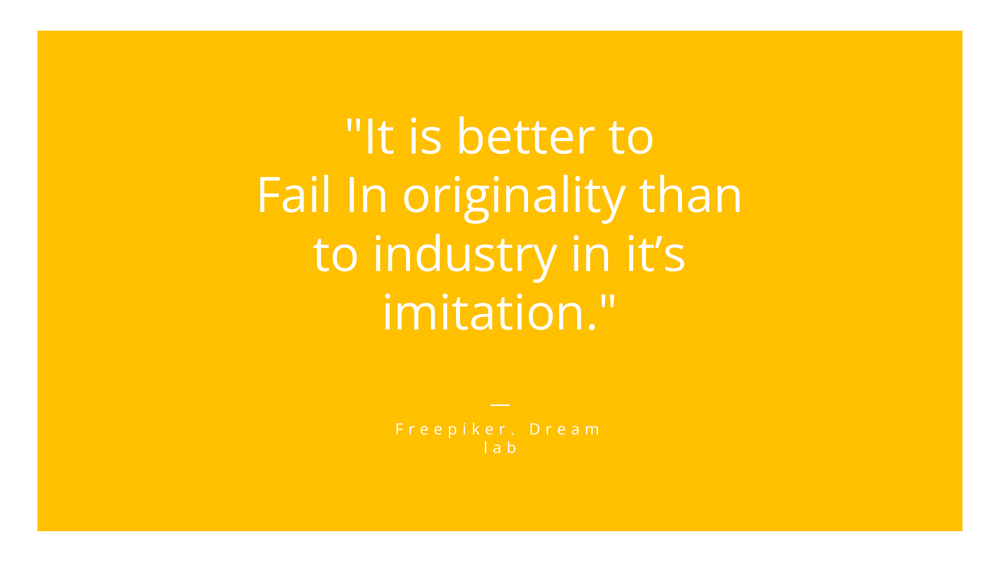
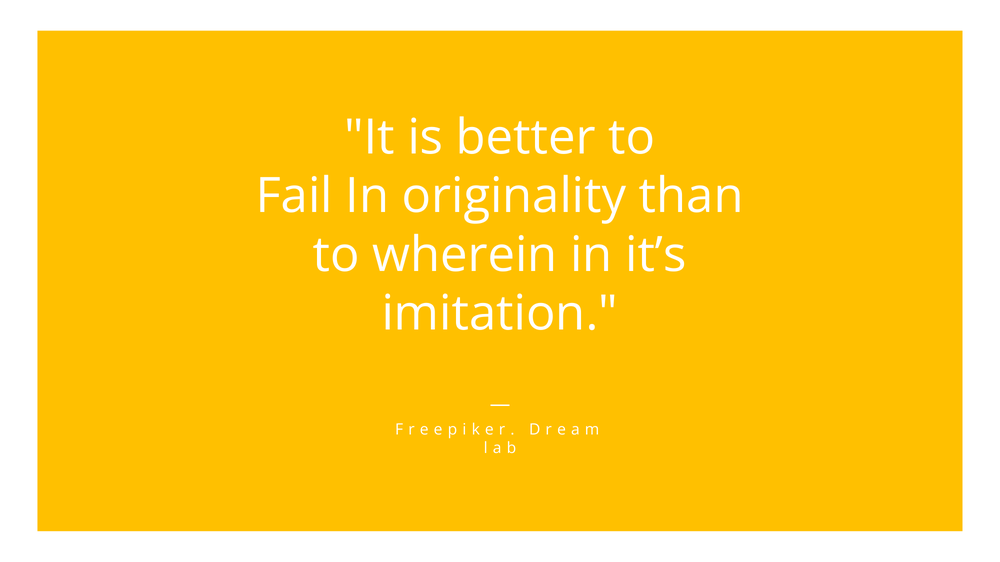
industry: industry -> wherein
